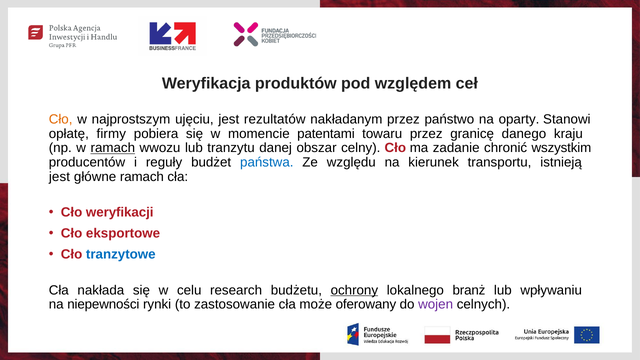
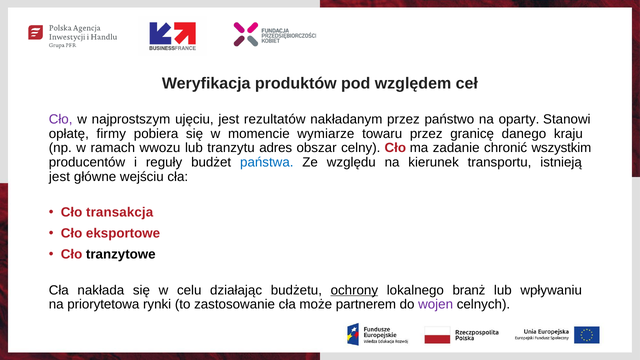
Cło at (61, 119) colour: orange -> purple
patentami: patentami -> wymiarze
ramach at (113, 148) underline: present -> none
danej: danej -> adres
główne ramach: ramach -> wejściu
weryfikacji: weryfikacji -> transakcja
tranzytowe colour: blue -> black
research: research -> działając
niepewności: niepewności -> priorytetowa
oferowany: oferowany -> partnerem
